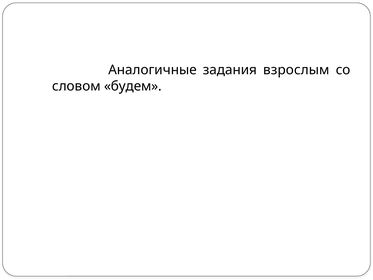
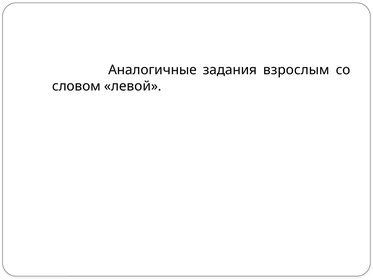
будем: будем -> левой
